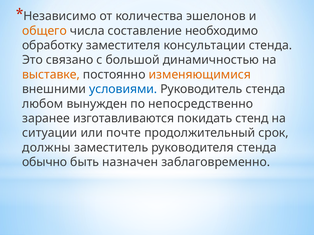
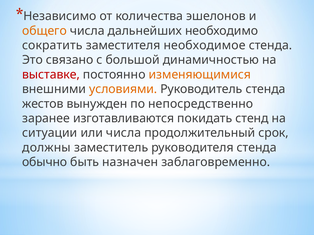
составление: составление -> дальнейших
обработку: обработку -> сократить
консультации: консультации -> необходимое
выставке colour: orange -> red
условиями colour: blue -> orange
любом: любом -> жестов
или почте: почте -> числа
